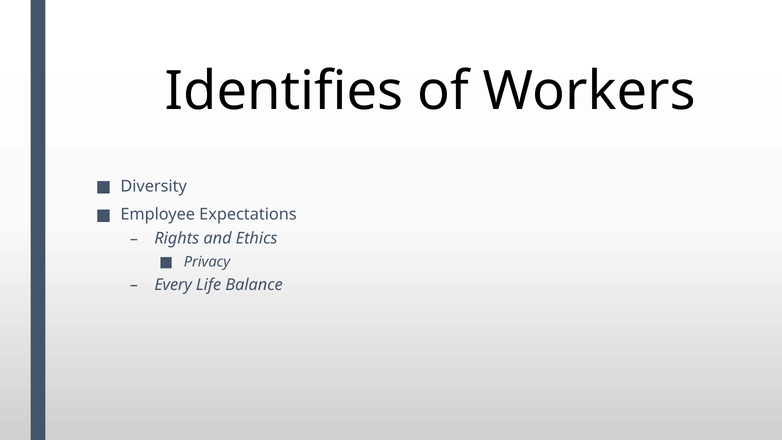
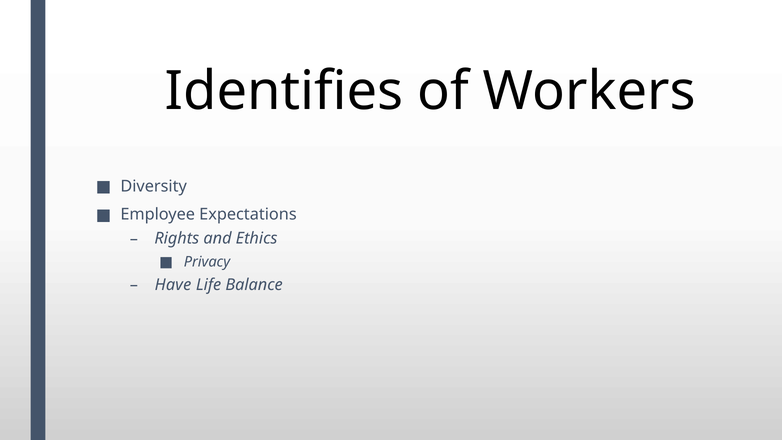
Every: Every -> Have
